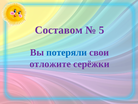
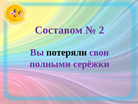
5: 5 -> 2
потеряли colour: blue -> black
отложите: отложите -> полными
